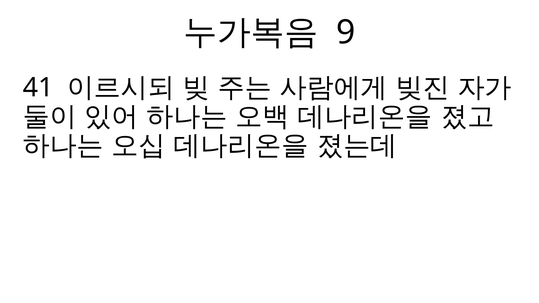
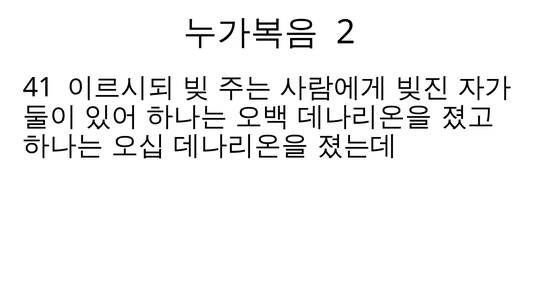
9: 9 -> 2
